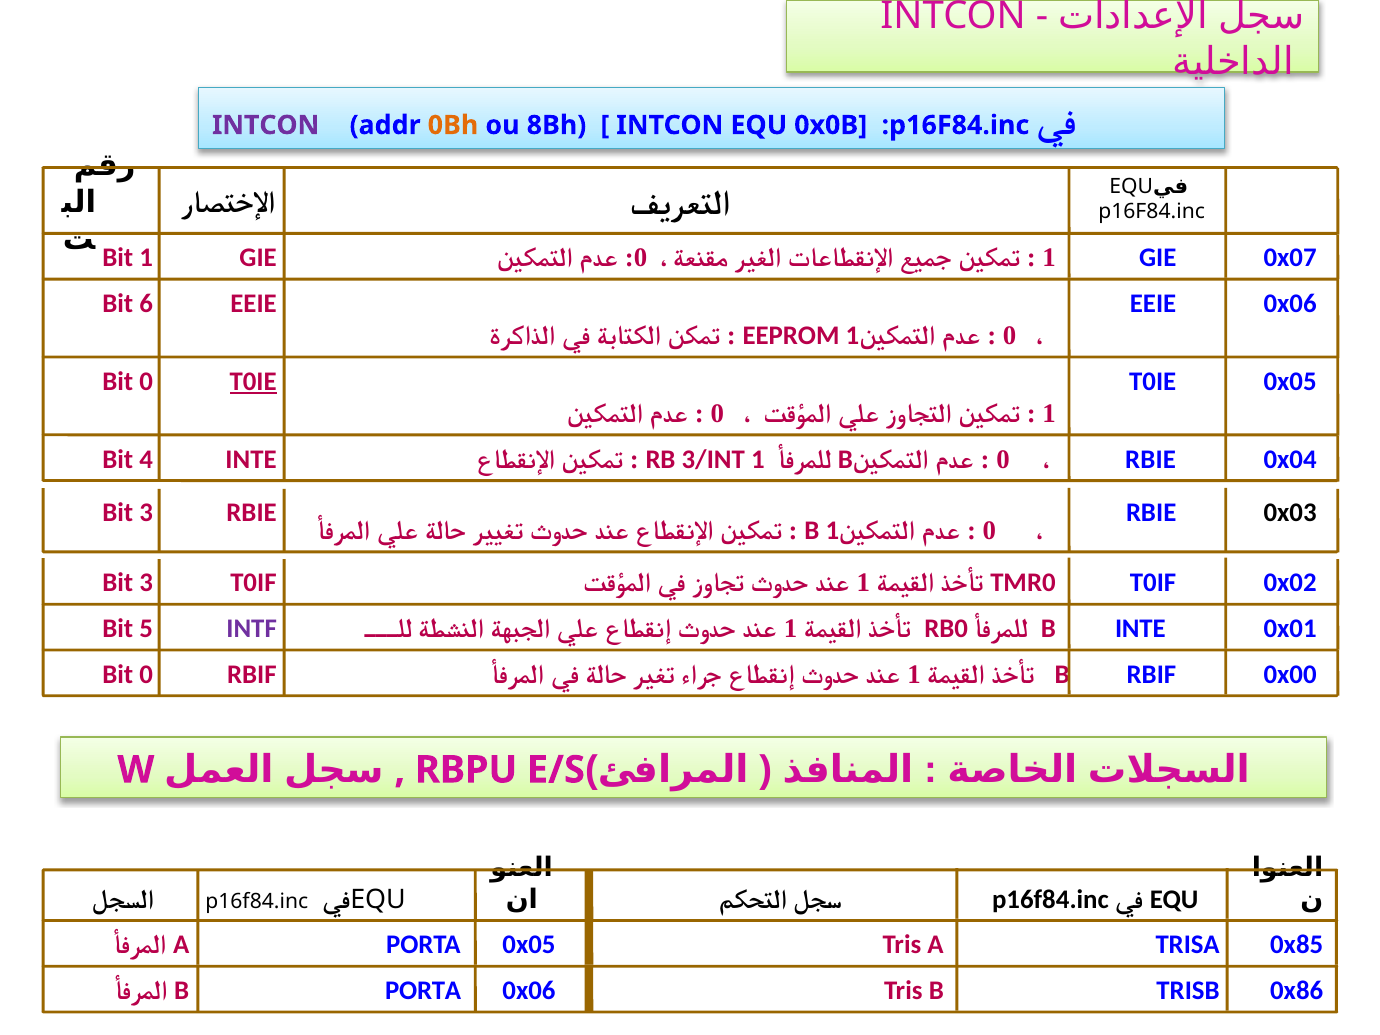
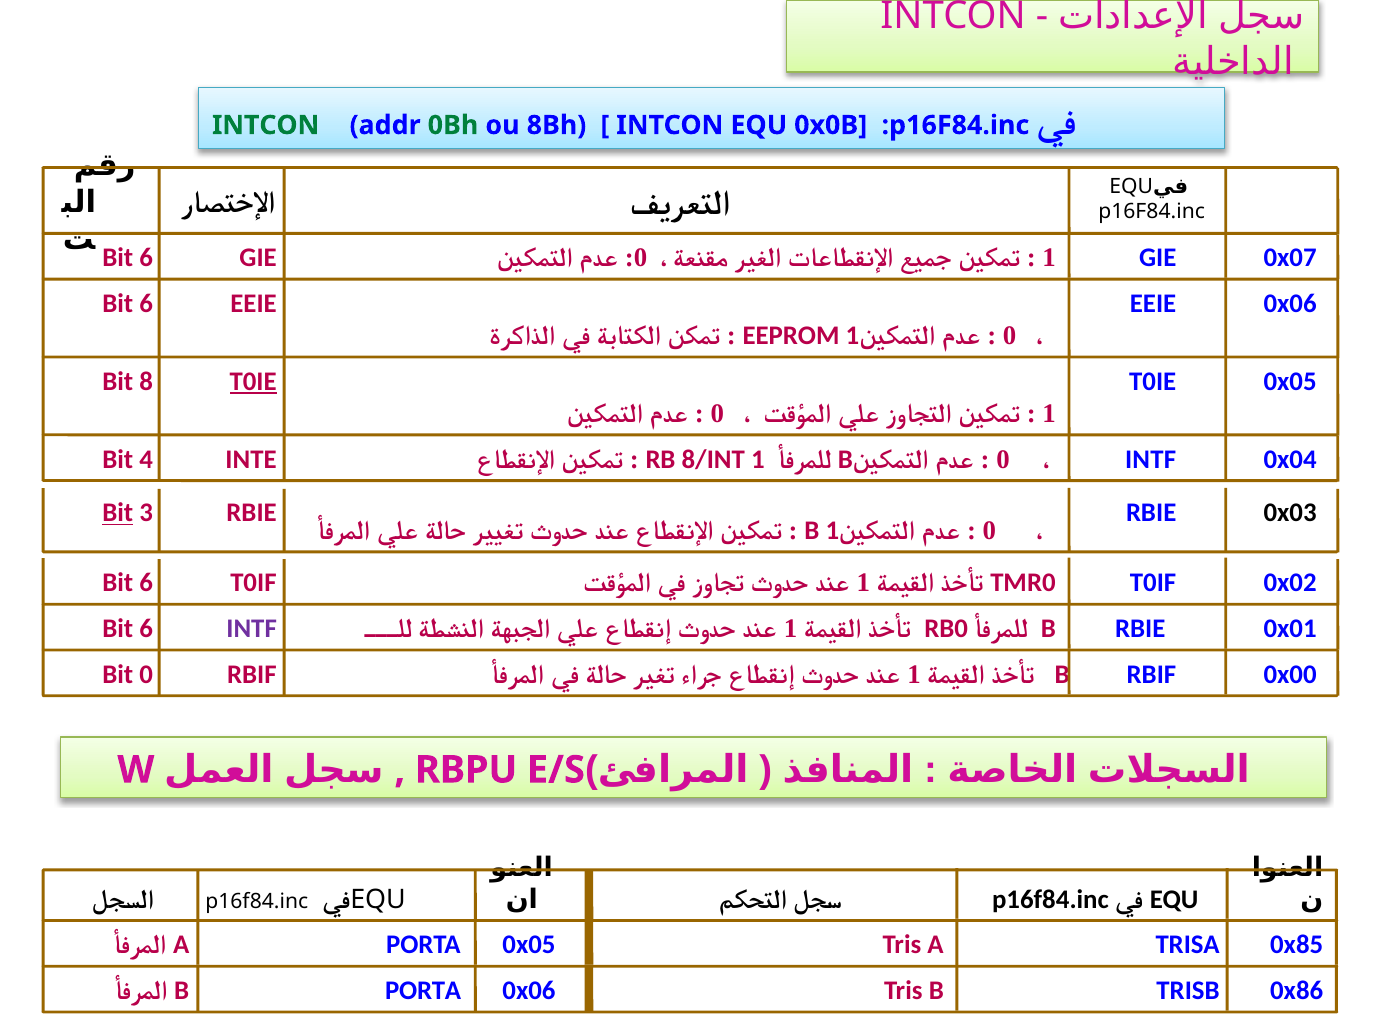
INTCON at (266, 125) colour: purple -> green
0Bh colour: orange -> green
1 at (146, 258): 1 -> 6
0 at (146, 382): 0 -> 8
3/INT: 3/INT -> 8/INT
RBIE at (1151, 460): RBIE -> INTF
Bit at (118, 513) underline: none -> present
3 at (146, 583): 3 -> 6
5 at (146, 629): 5 -> 6
INTE at (1140, 629): INTE -> RBIE
